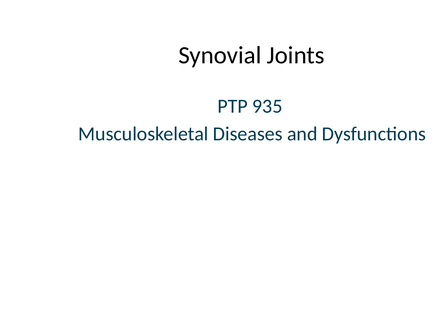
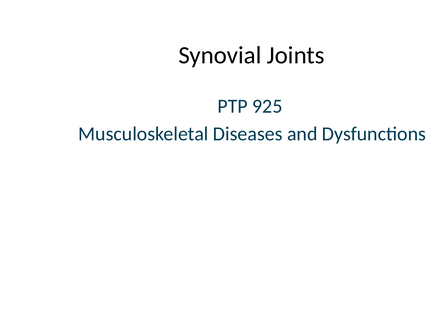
935: 935 -> 925
